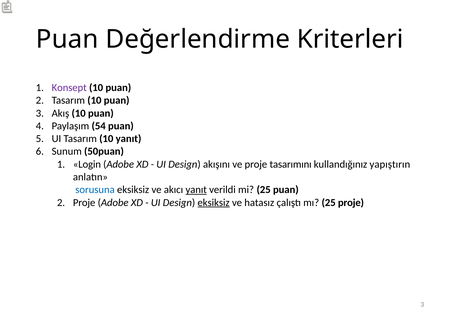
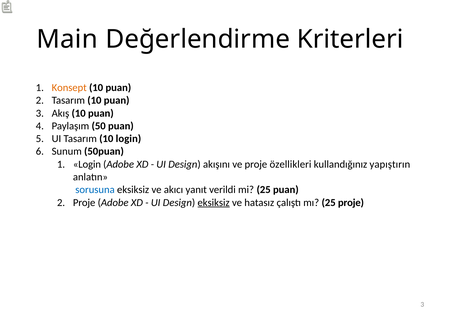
Puan at (67, 39): Puan -> Main
Konsept colour: purple -> orange
54: 54 -> 50
10 yanıt: yanıt -> login
tasarımını: tasarımını -> özellikleri
yanıt at (196, 189) underline: present -> none
